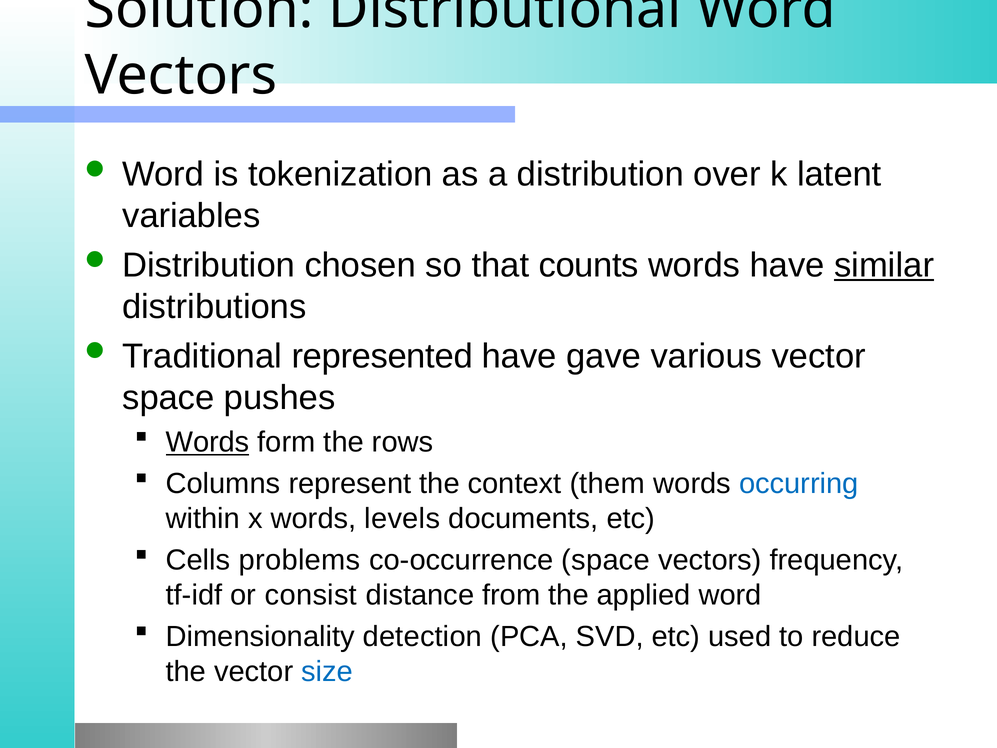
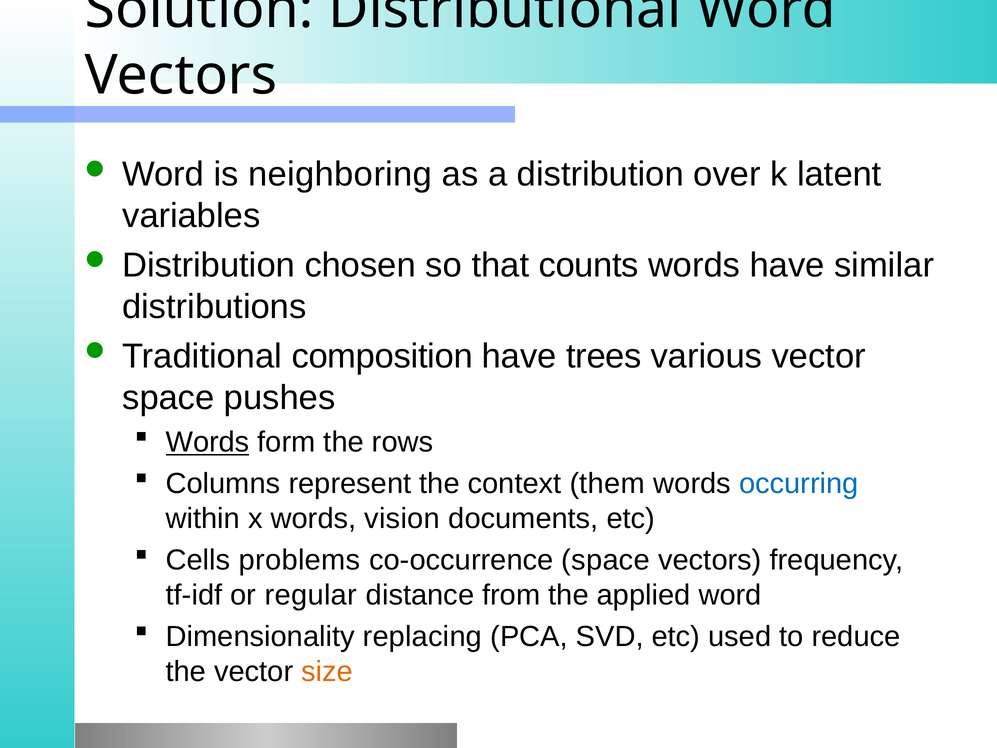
tokenization: tokenization -> neighboring
similar underline: present -> none
represented: represented -> composition
gave: gave -> trees
levels: levels -> vision
consist: consist -> regular
detection: detection -> replacing
size colour: blue -> orange
